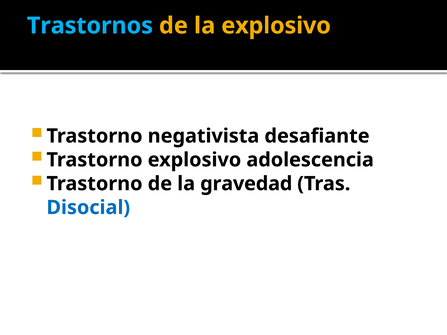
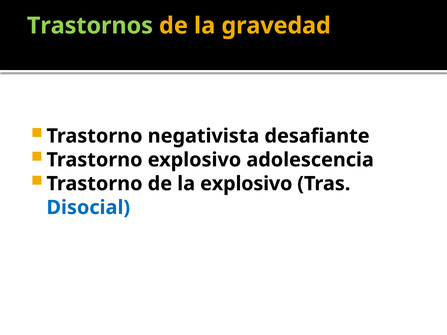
Trastornos colour: light blue -> light green
la explosivo: explosivo -> gravedad
la gravedad: gravedad -> explosivo
